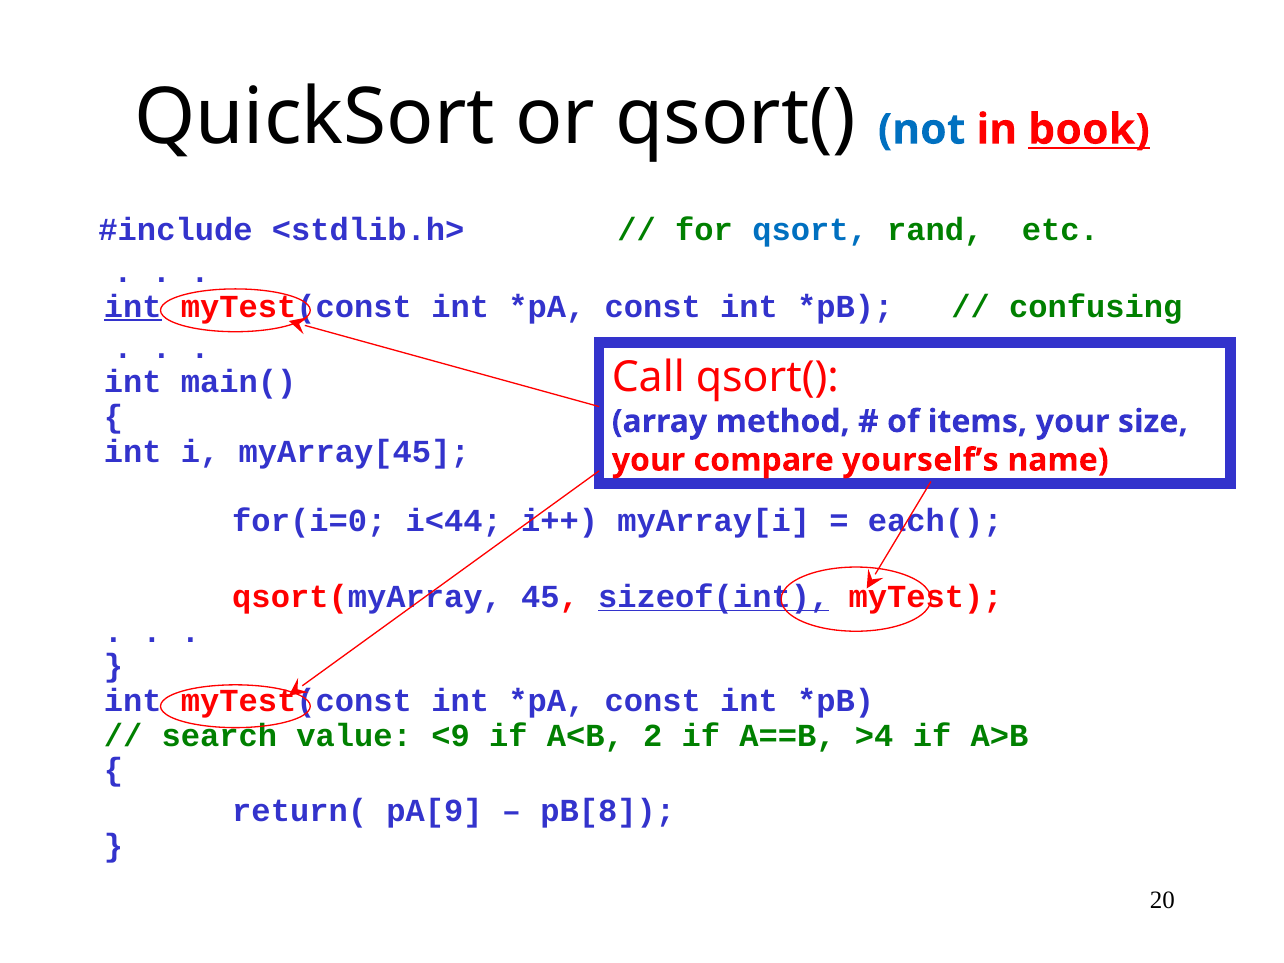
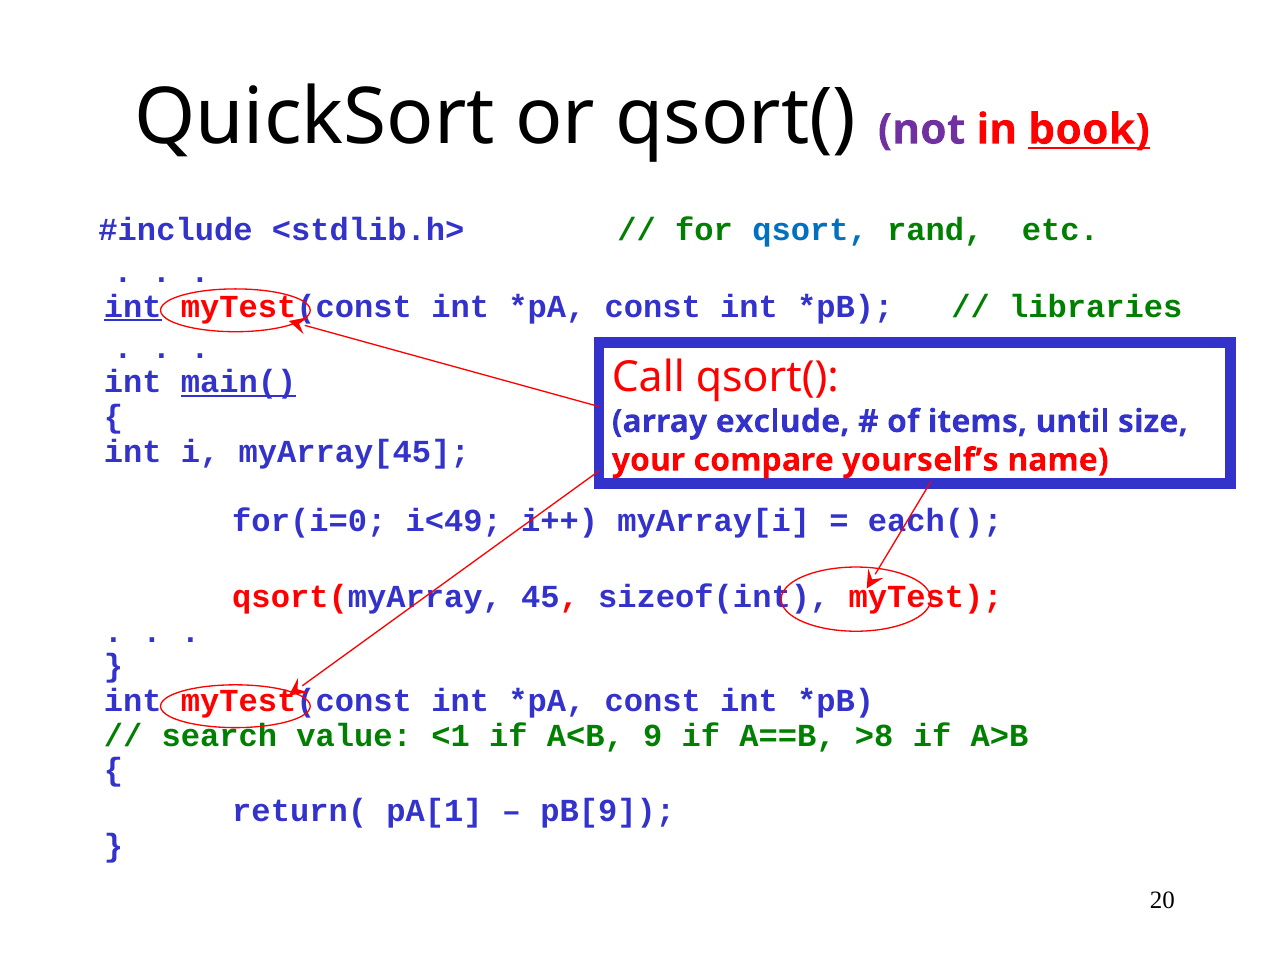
not colour: blue -> purple
confusing: confusing -> libraries
main( underline: none -> present
method: method -> exclude
items your: your -> until
i<44: i<44 -> i<49
sizeof(int underline: present -> none
<9: <9 -> <1
2: 2 -> 9
>4: >4 -> >8
pA[9: pA[9 -> pA[1
pB[8: pB[8 -> pB[9
